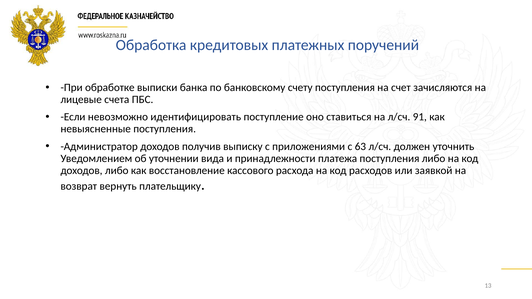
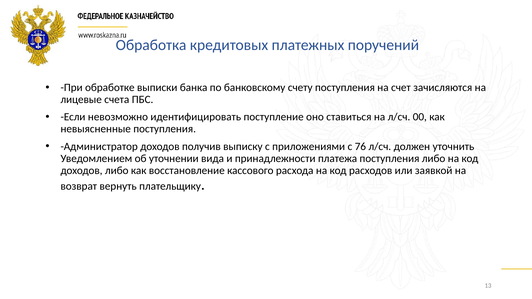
91: 91 -> 00
63: 63 -> 76
